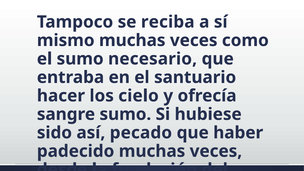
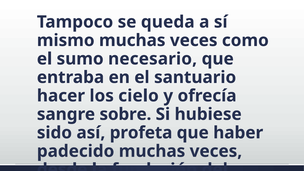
reciba: reciba -> queda
sangre sumo: sumo -> sobre
pecado: pecado -> profeta
